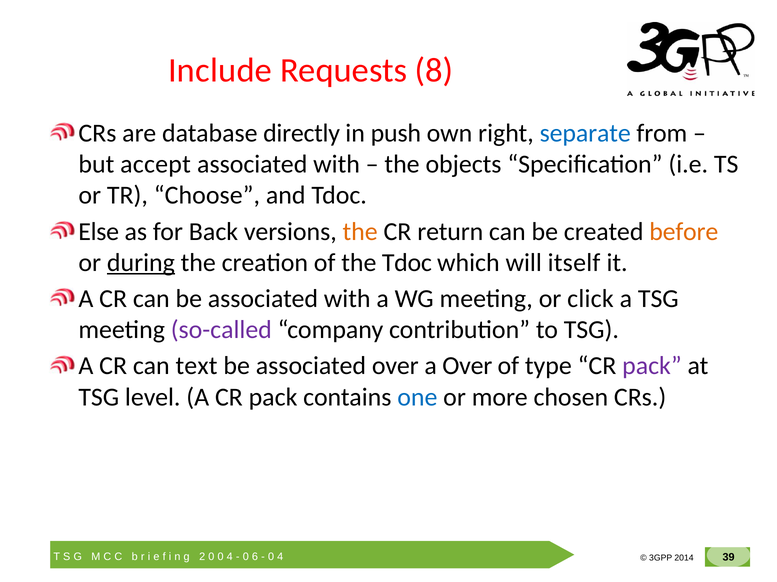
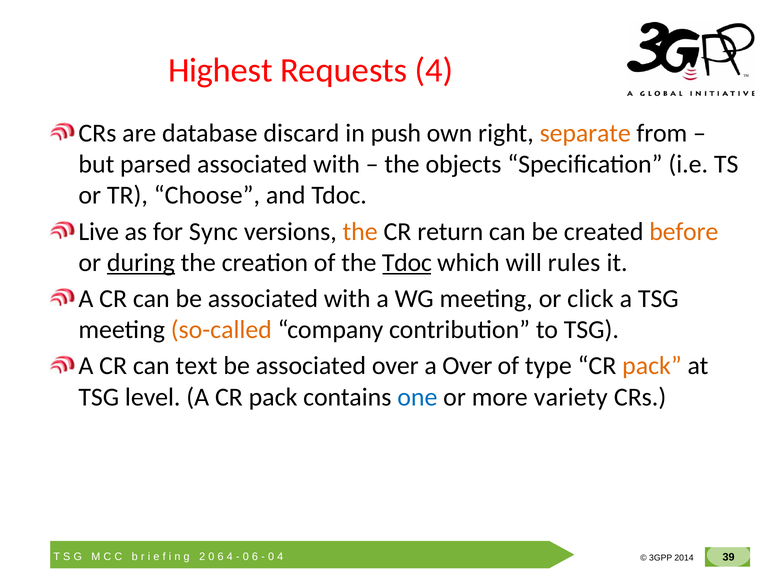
Include: Include -> Highest
Requests 8: 8 -> 4
directly: directly -> discard
separate colour: blue -> orange
accept: accept -> parsed
Else: Else -> Live
Back: Back -> Sync
Tdoc at (407, 263) underline: none -> present
itself: itself -> rules
so-called colour: purple -> orange
pack at (652, 366) colour: purple -> orange
chosen: chosen -> variety
0 at (221, 557): 0 -> 6
